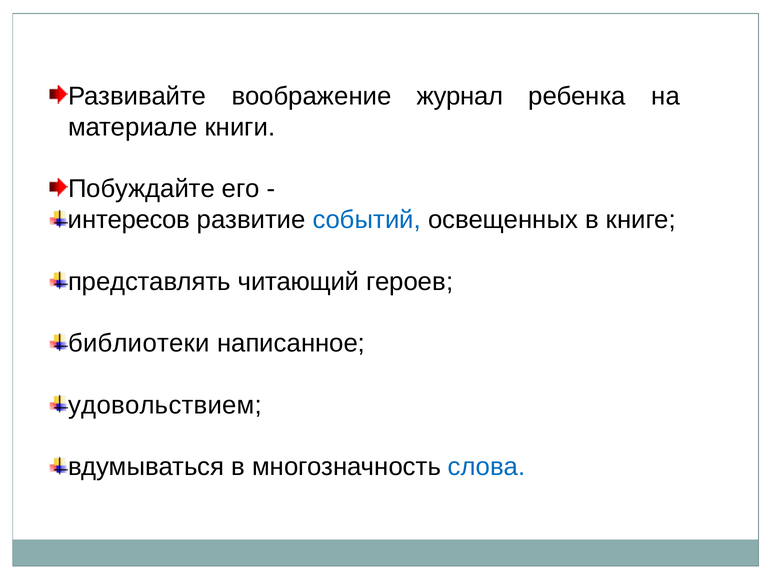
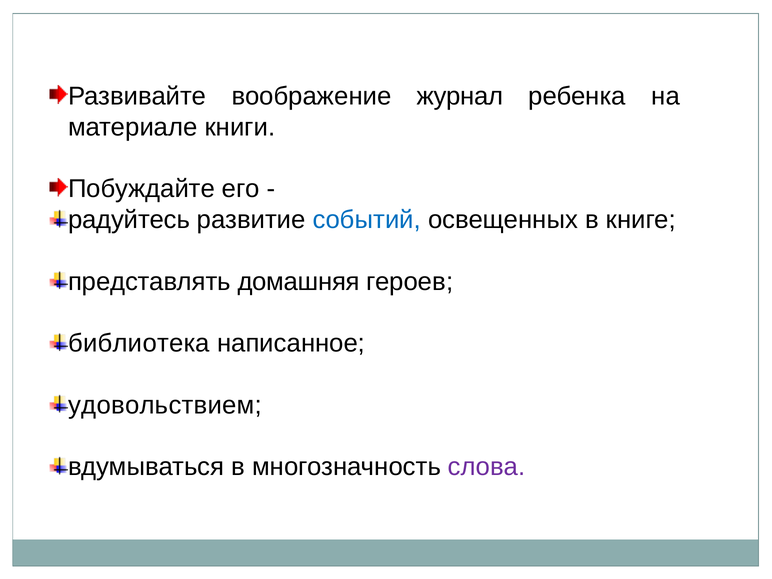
интересов: интересов -> радуйтесь
читающий: читающий -> домашняя
библиотеки: библиотеки -> библиотека
слова colour: blue -> purple
